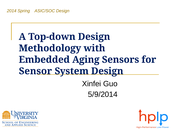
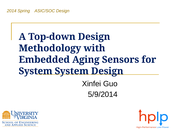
Sensor at (35, 71): Sensor -> System
